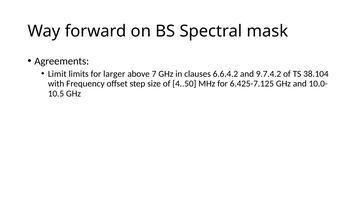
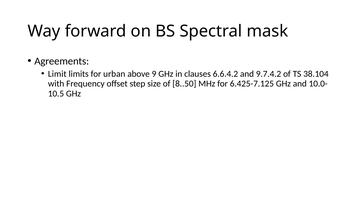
larger: larger -> urban
7: 7 -> 9
4..50: 4..50 -> 8..50
